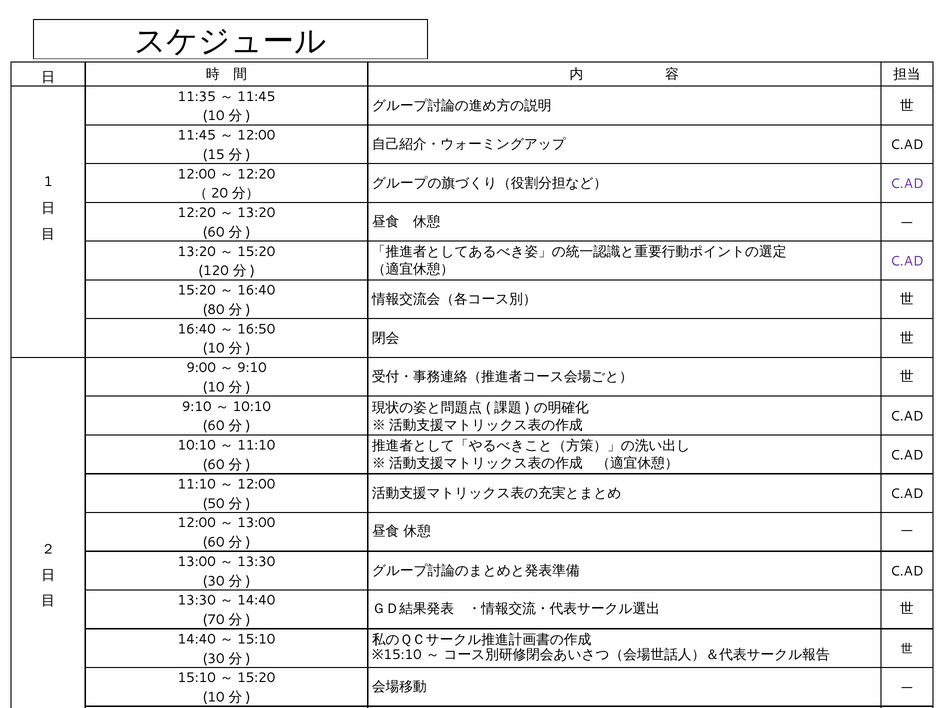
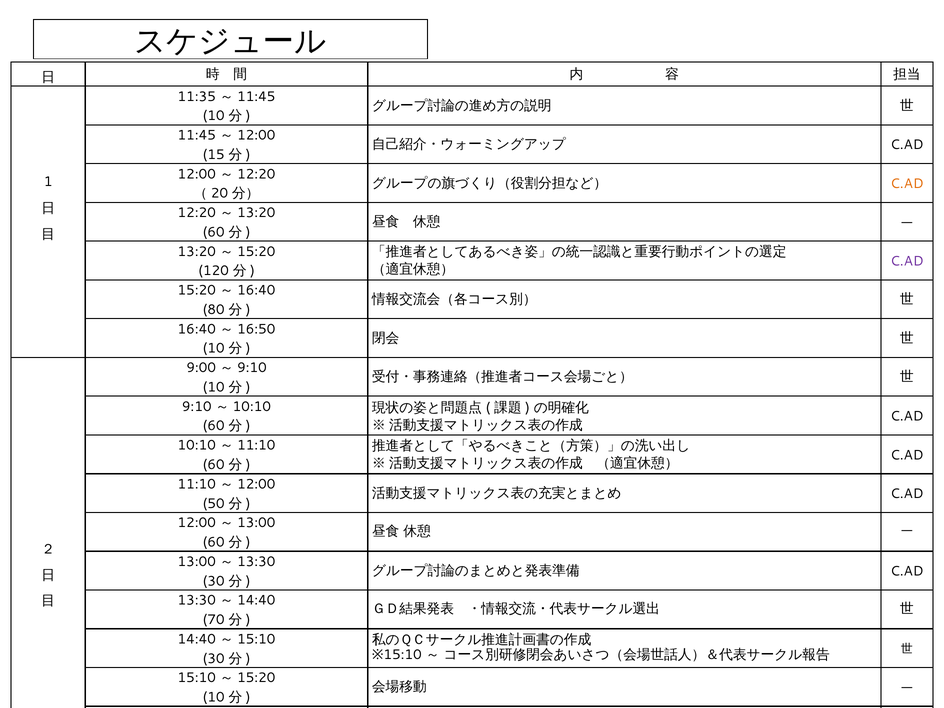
C.AD at (907, 184) colour: purple -> orange
